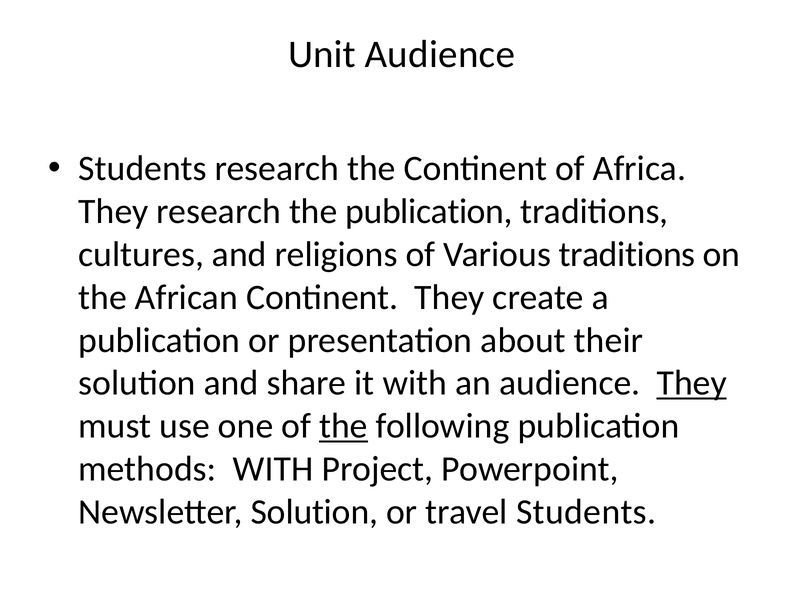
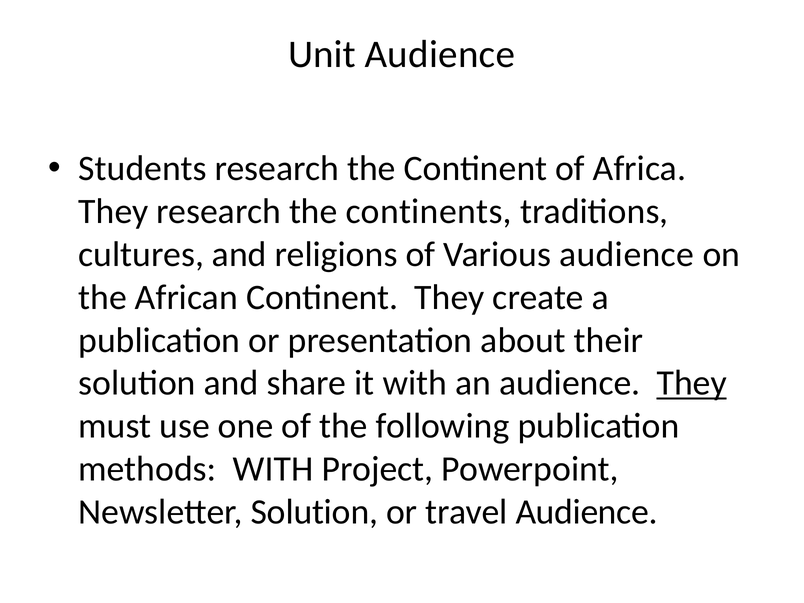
the publication: publication -> continents
Various traditions: traditions -> audience
the at (343, 426) underline: present -> none
travel Students: Students -> Audience
